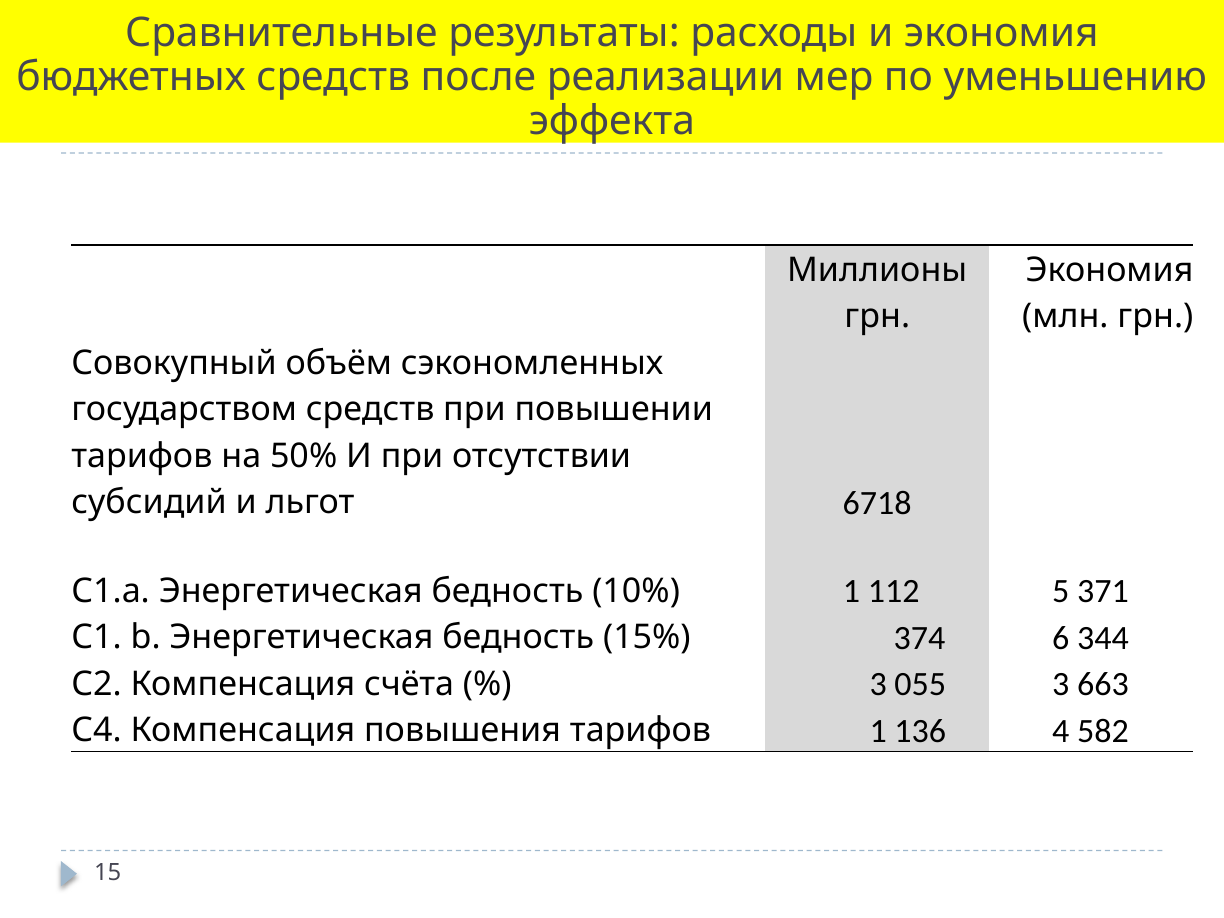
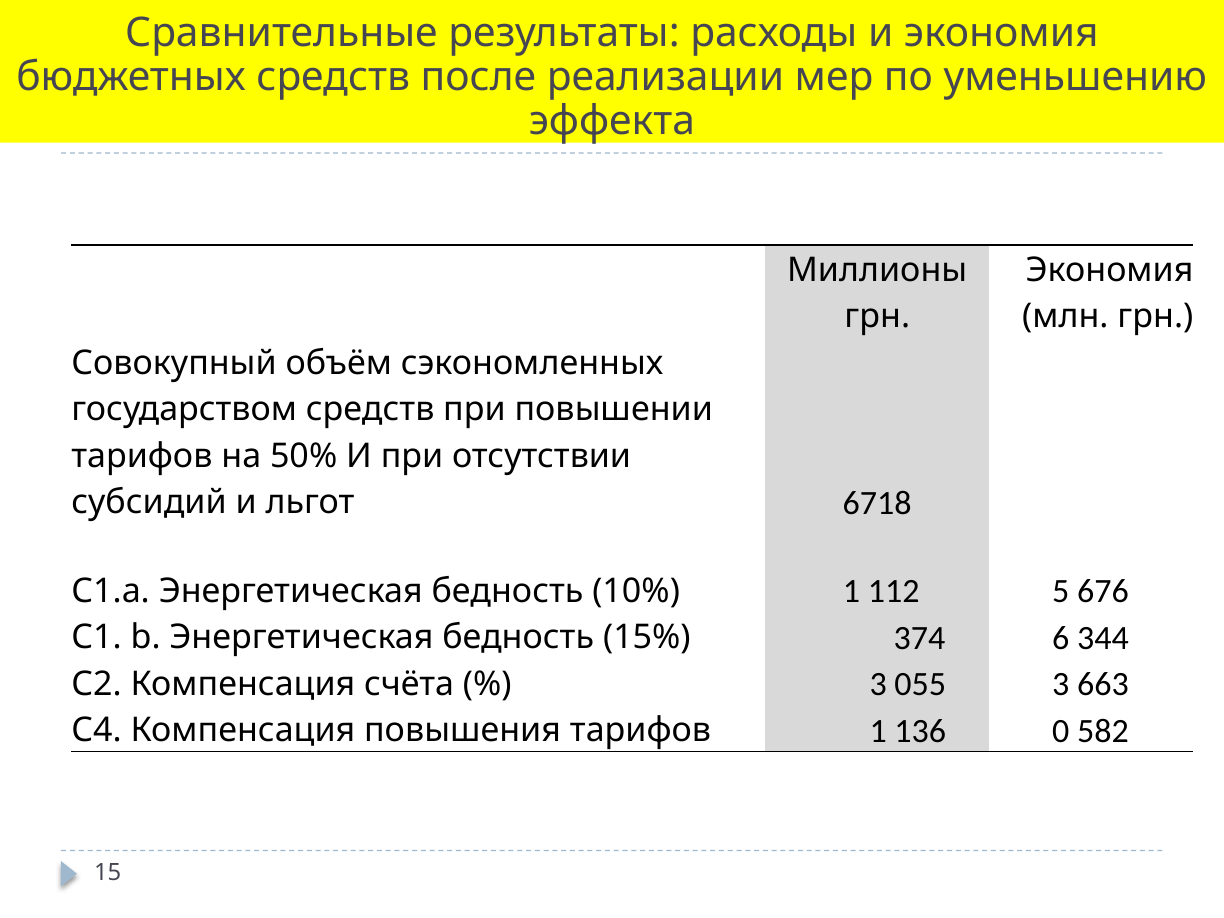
371: 371 -> 676
4: 4 -> 0
